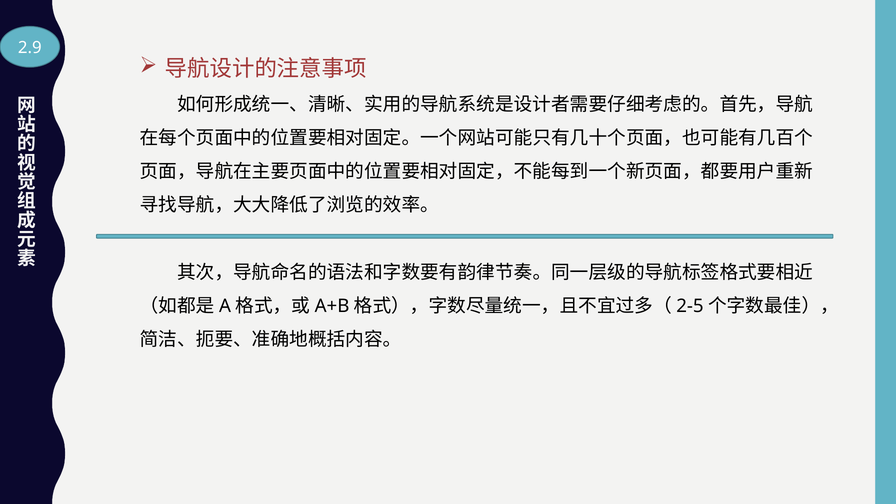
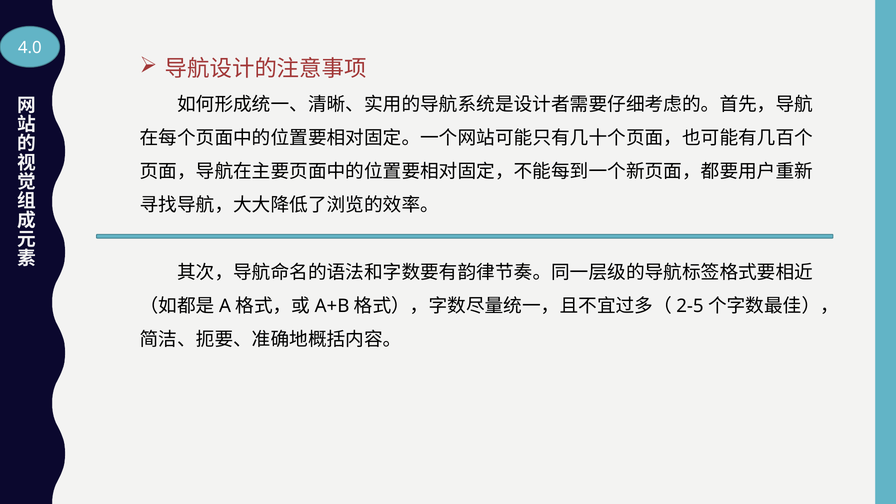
2.9: 2.9 -> 4.0
